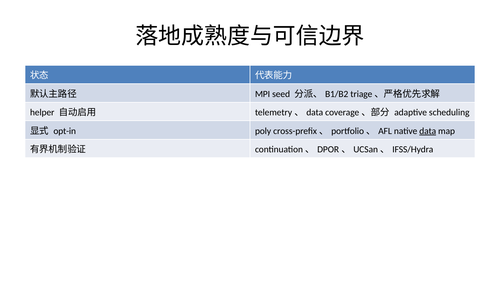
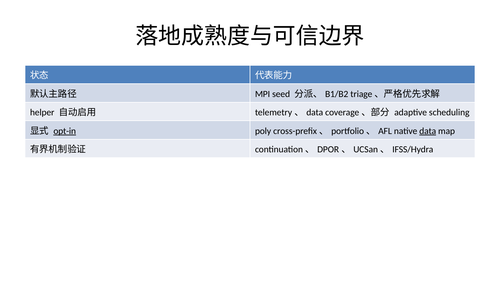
opt-in underline: none -> present
